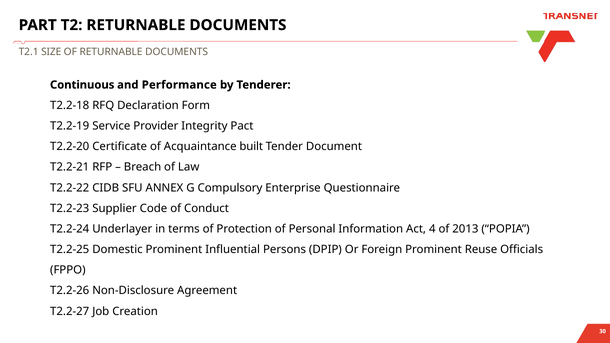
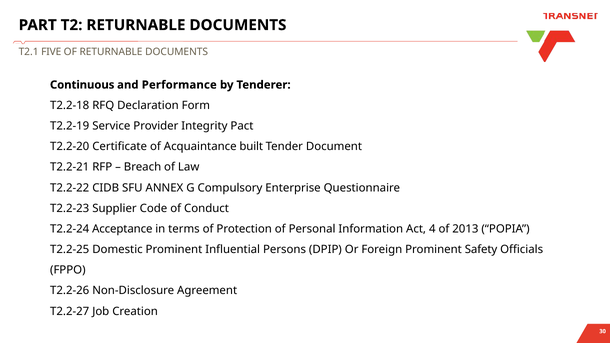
SIZE: SIZE -> FIVE
Underlayer: Underlayer -> Acceptance
Reuse: Reuse -> Safety
